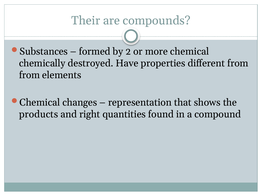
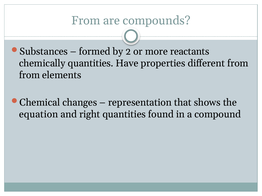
Their at (86, 21): Their -> From
more chemical: chemical -> reactants
chemically destroyed: destroyed -> quantities
products: products -> equation
